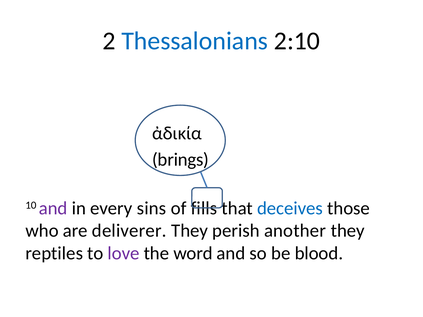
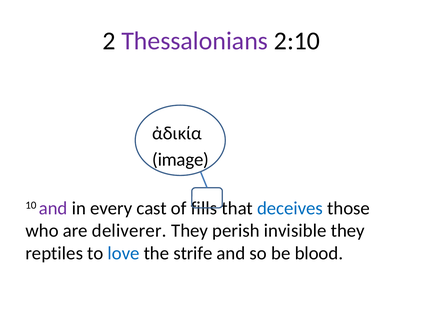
Thessalonians colour: blue -> purple
brings: brings -> image
sins: sins -> cast
another: another -> invisible
love colour: purple -> blue
word: word -> strife
